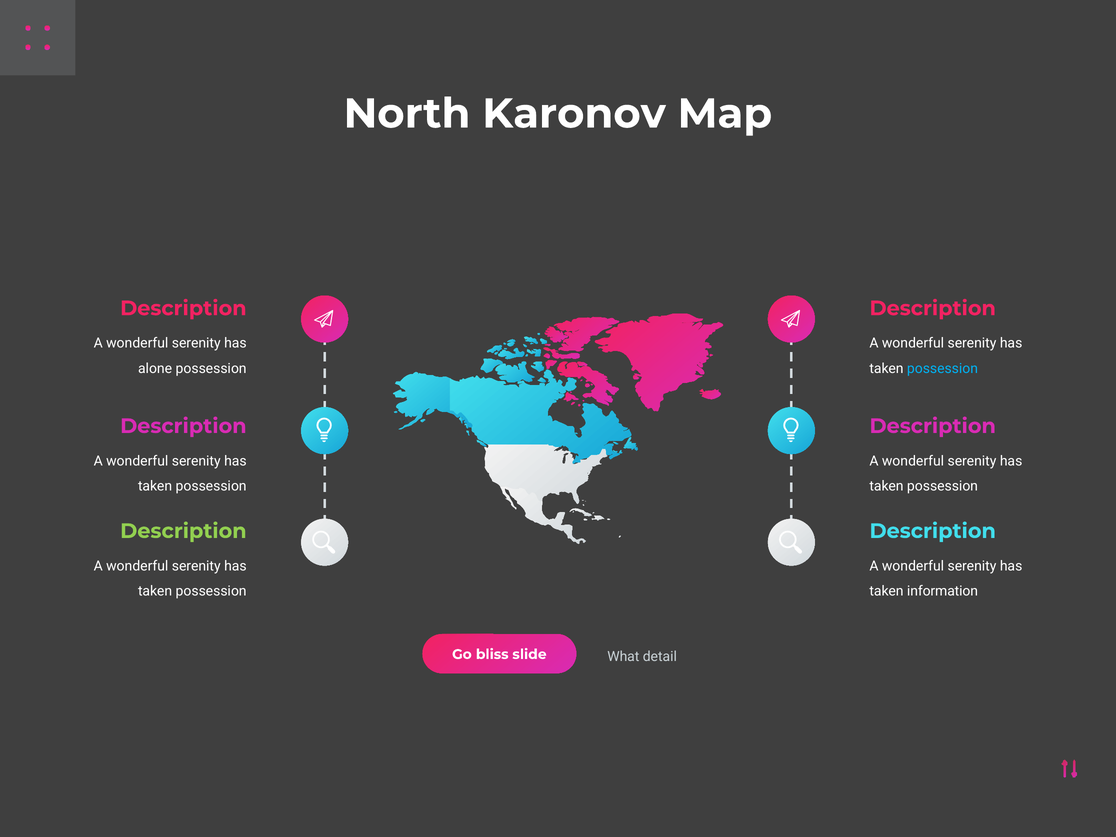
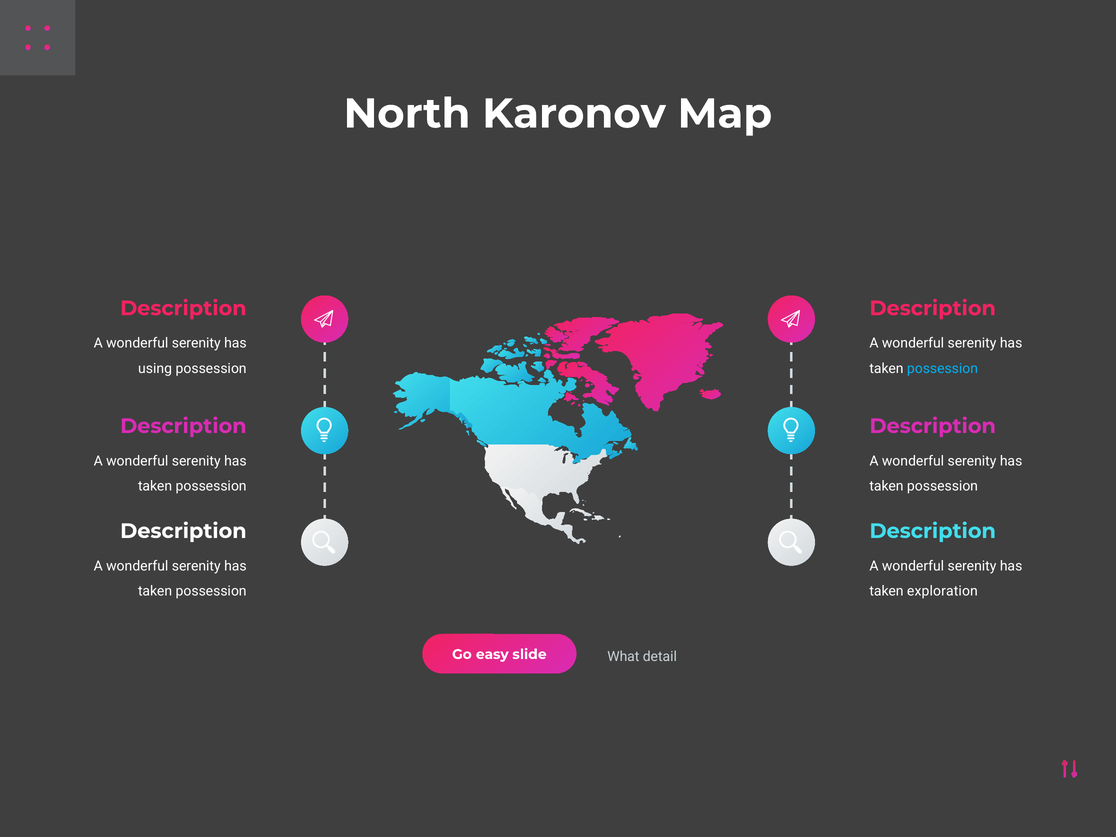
alone: alone -> using
Description at (183, 531) colour: light green -> white
information: information -> exploration
bliss: bliss -> easy
